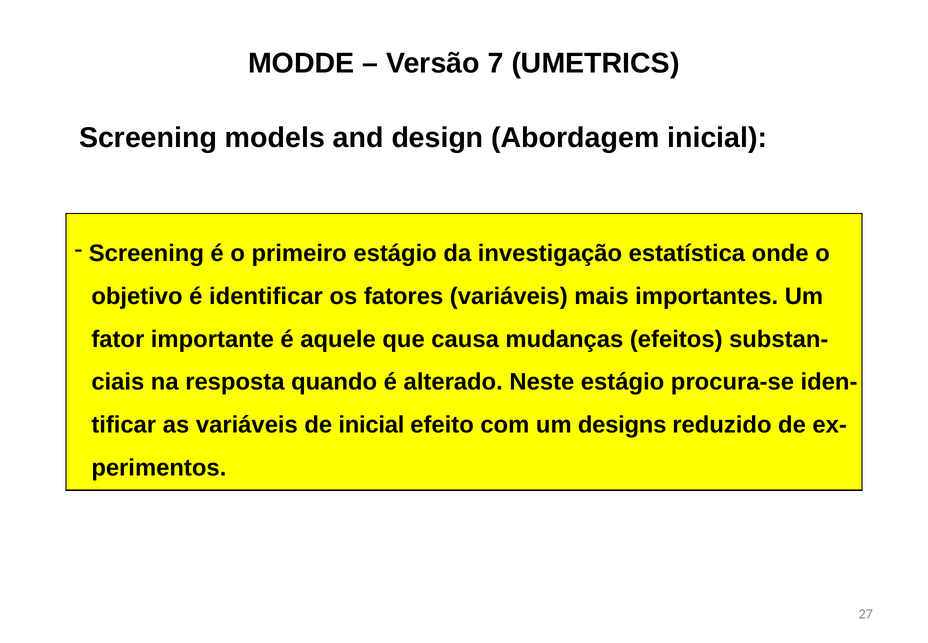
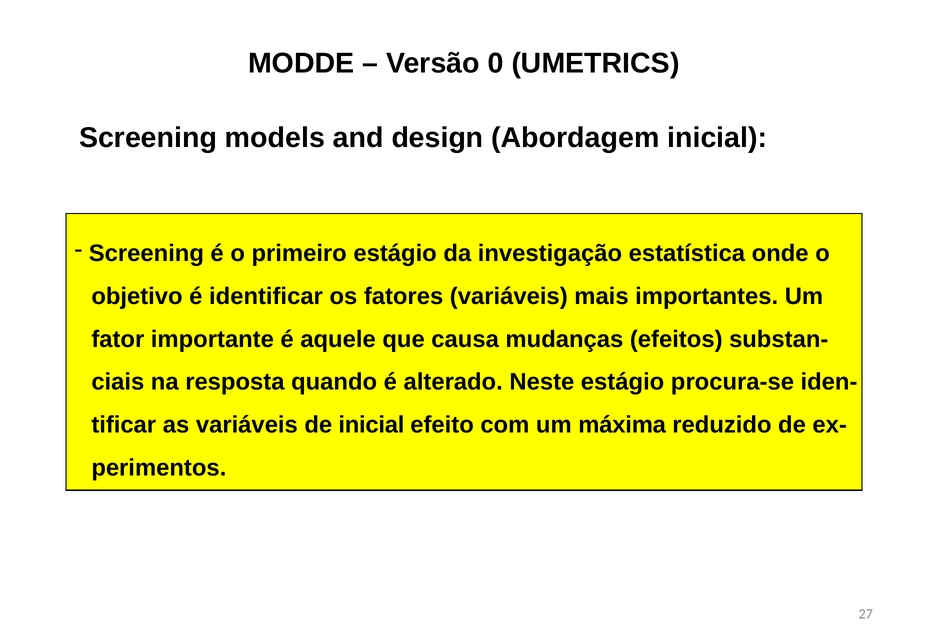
7: 7 -> 0
designs: designs -> máxima
